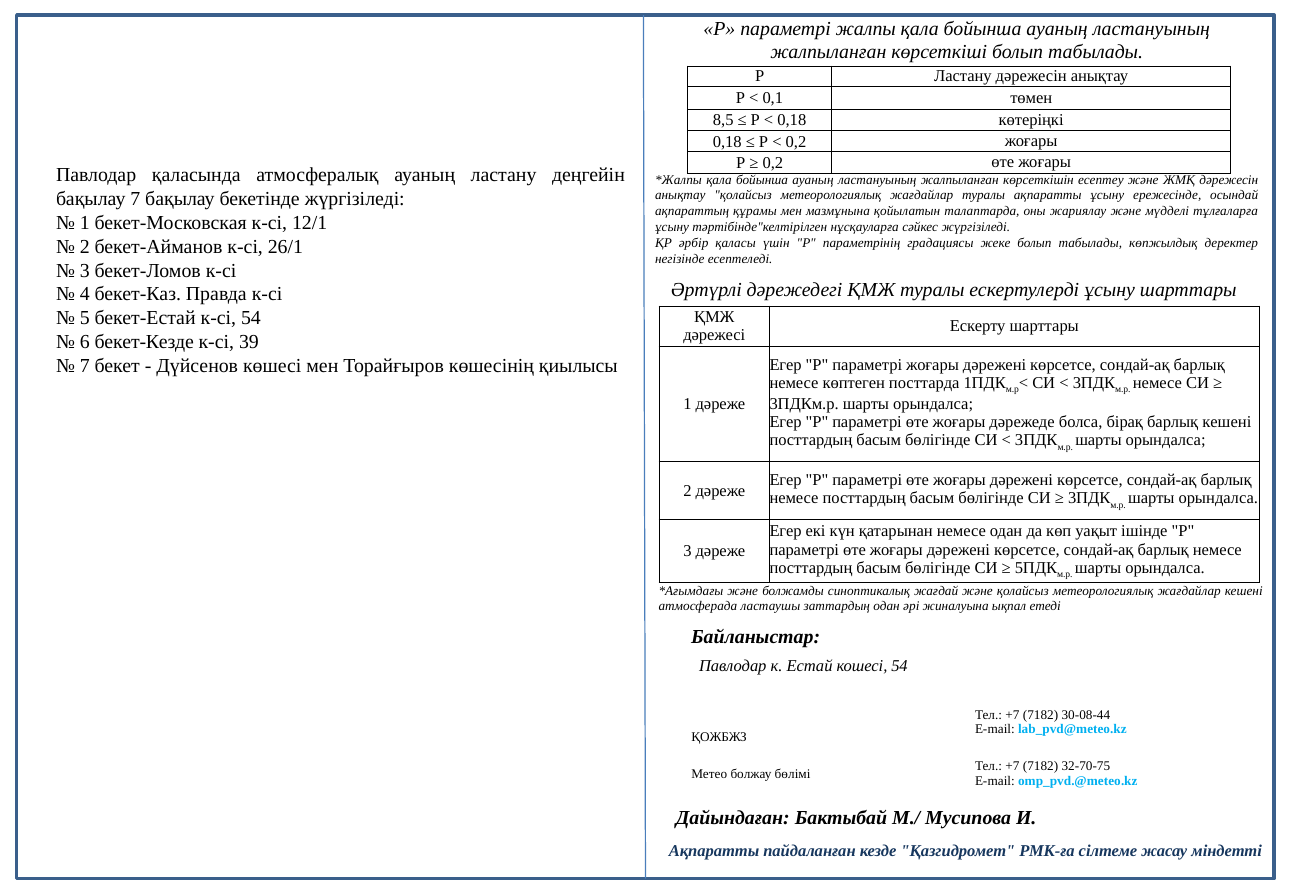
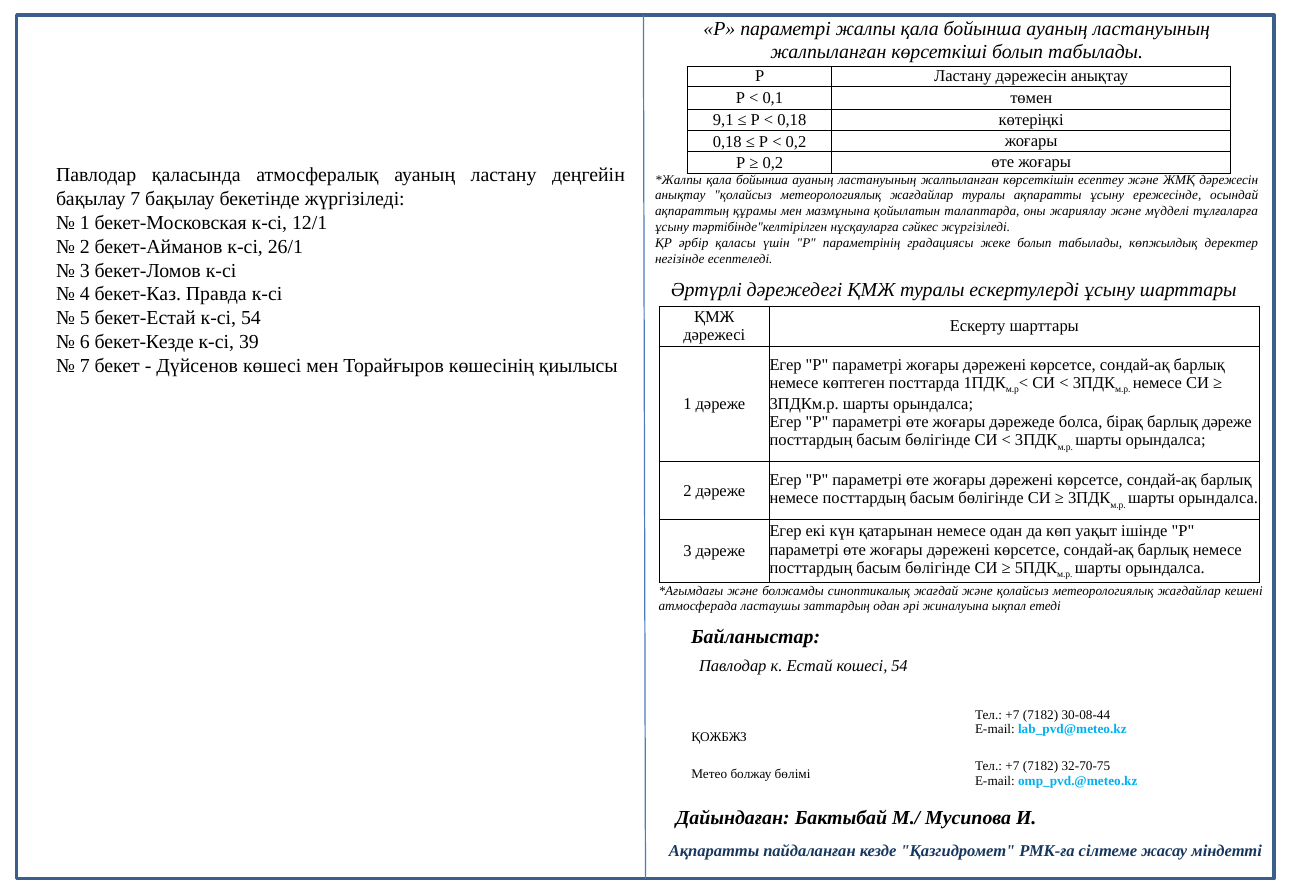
8,5: 8,5 -> 9,1
барлық кешені: кешені -> дәреже
